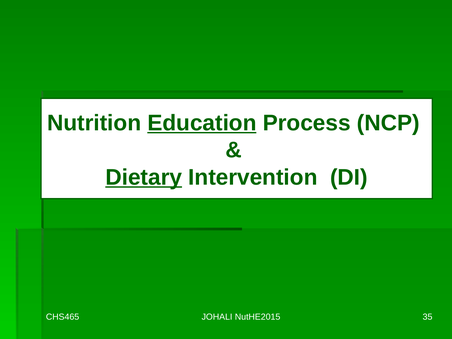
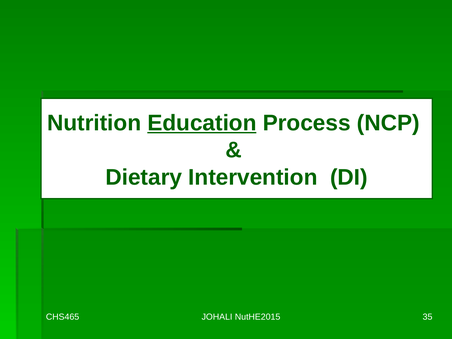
Dietary underline: present -> none
